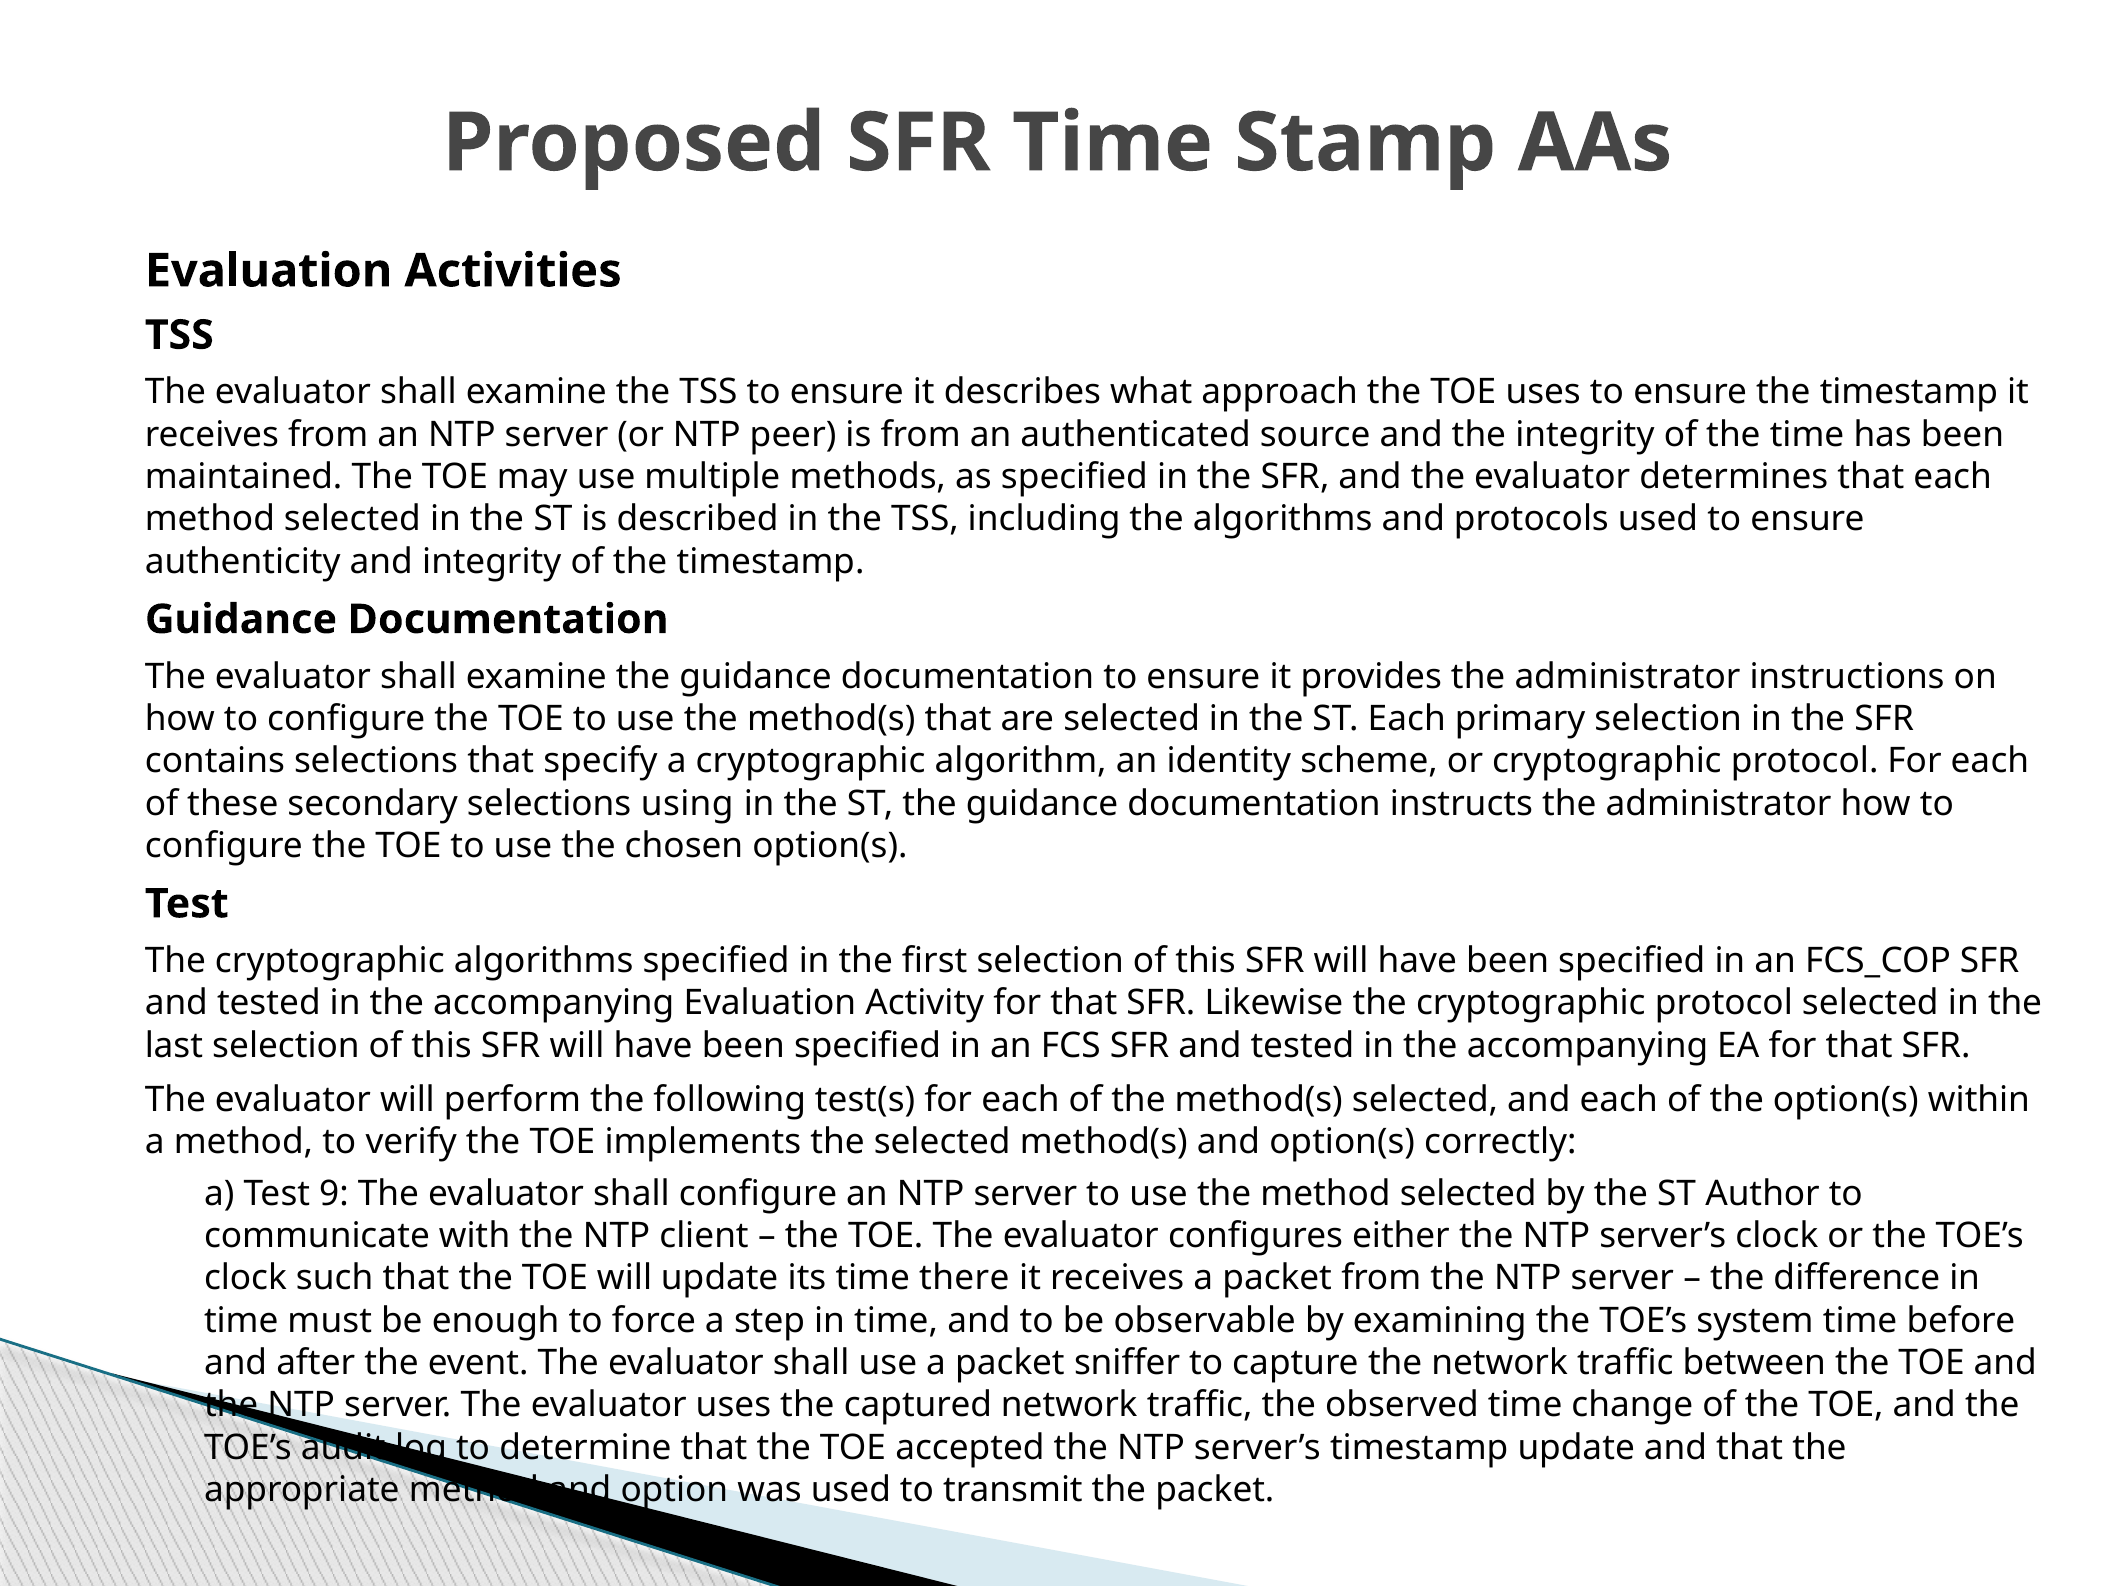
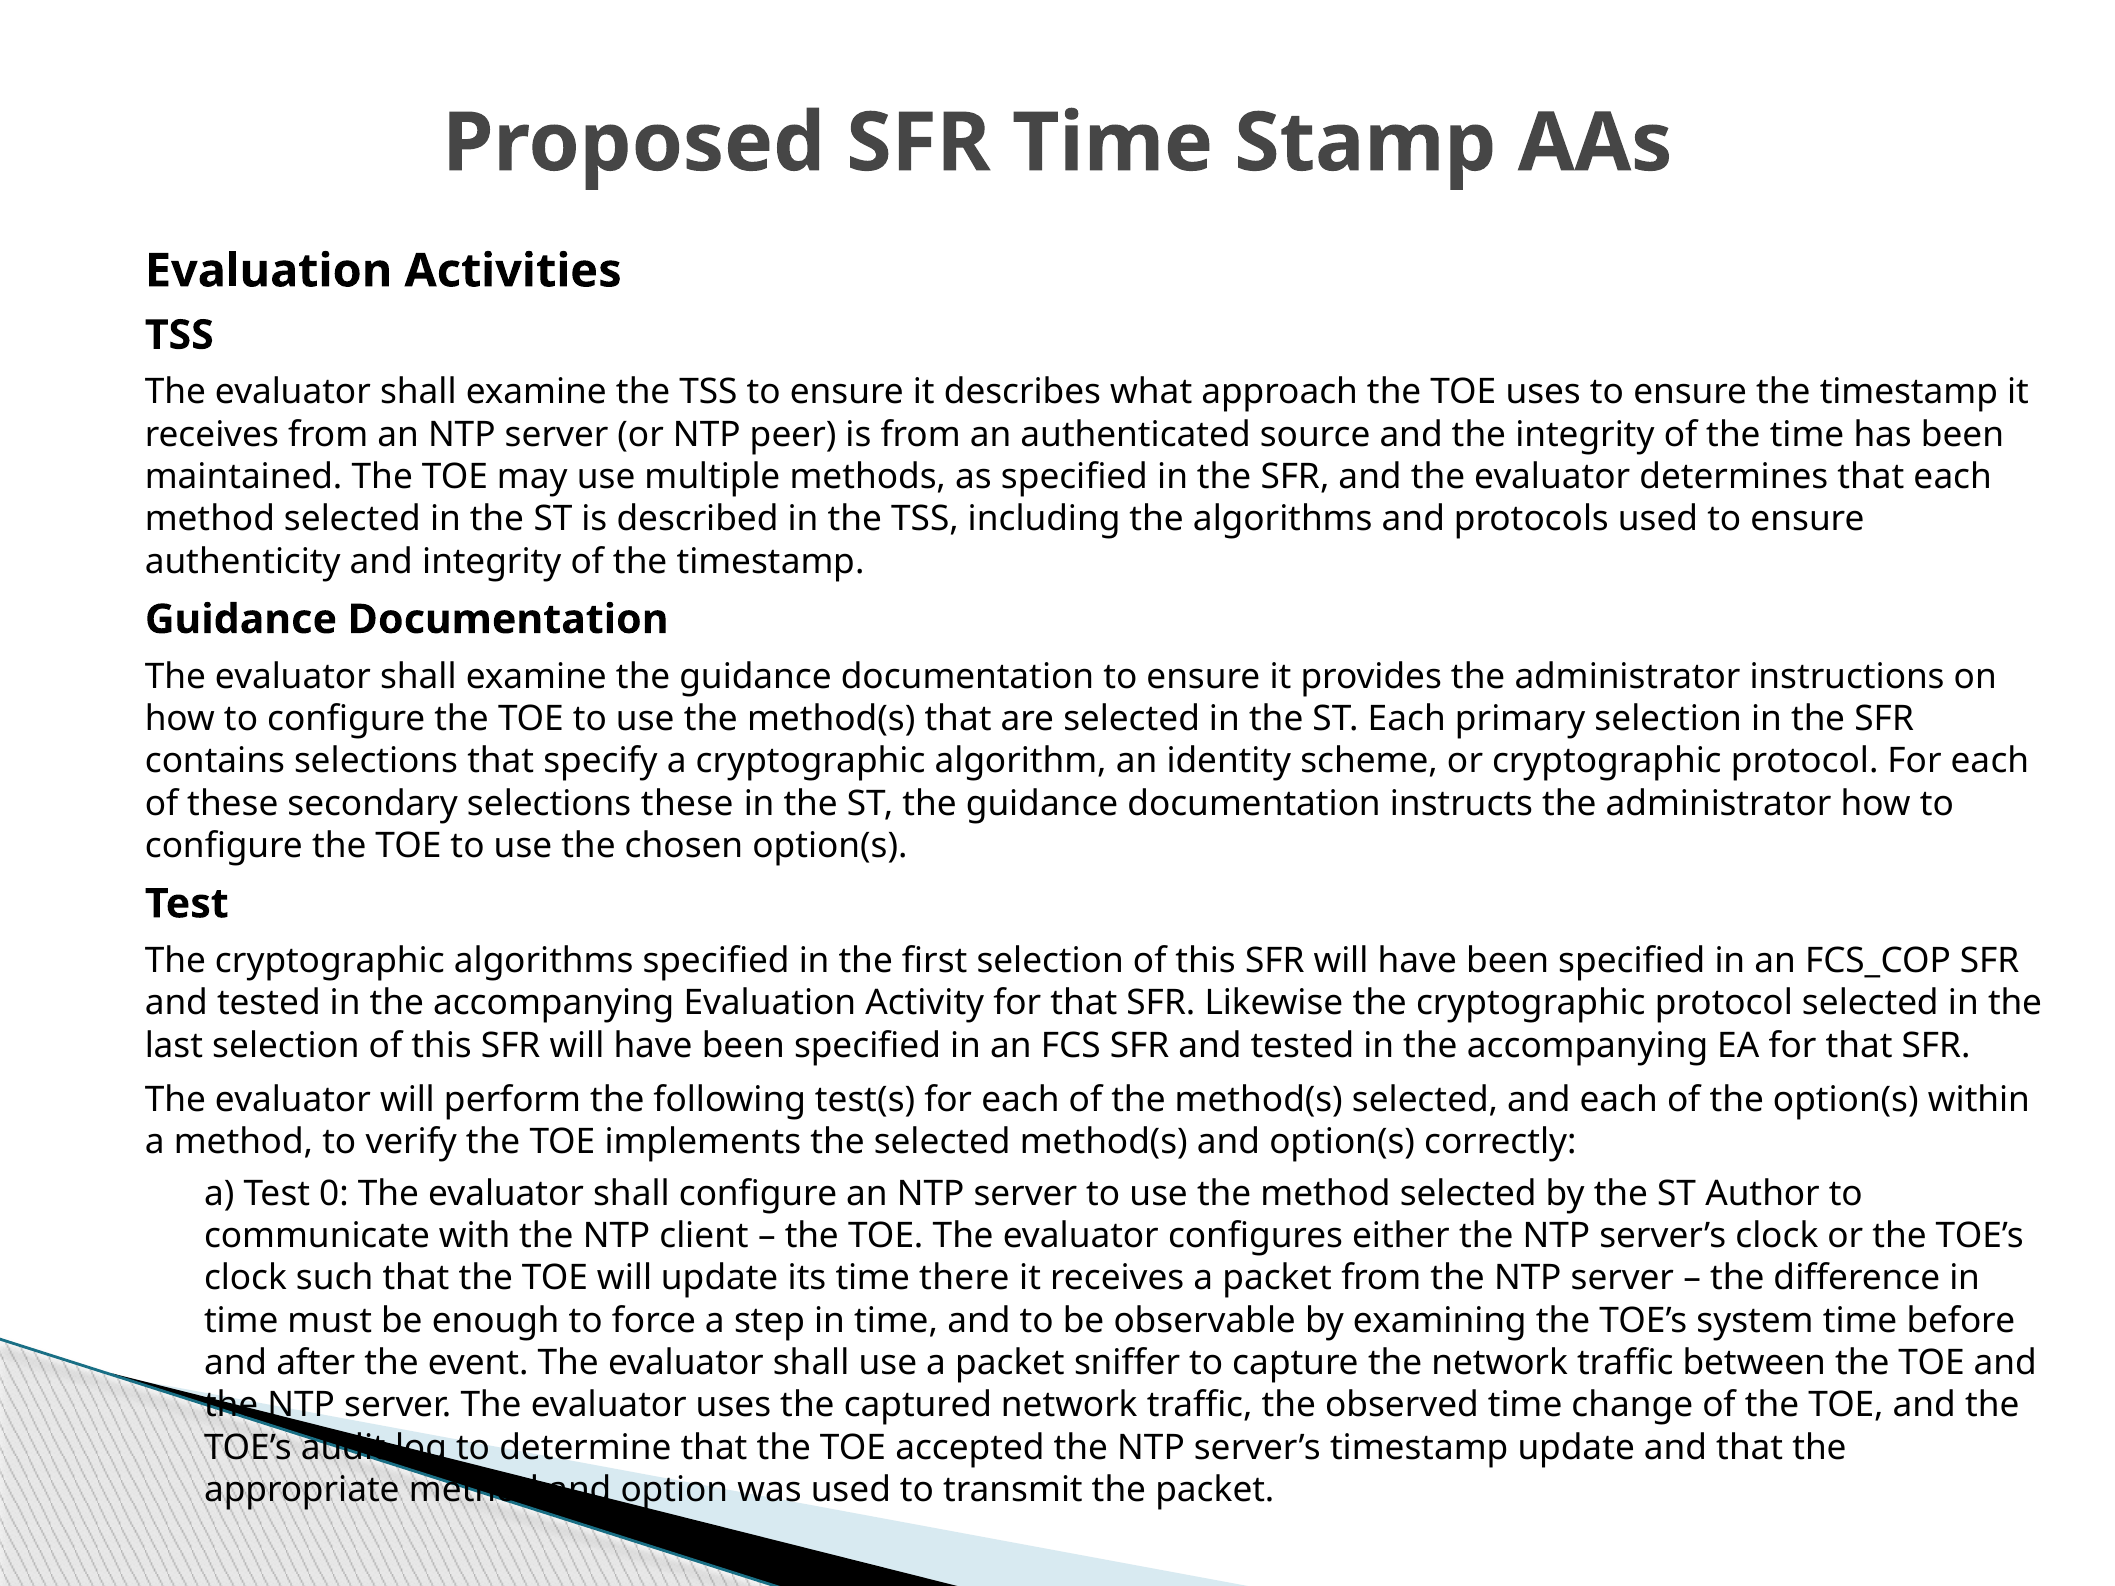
selections using: using -> these
9: 9 -> 0
